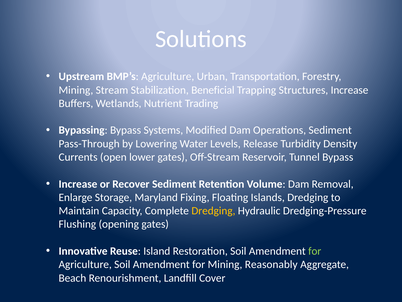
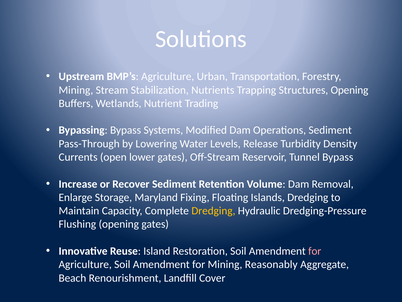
Beneficial: Beneficial -> Nutrients
Structures Increase: Increase -> Opening
for at (315, 251) colour: light green -> pink
